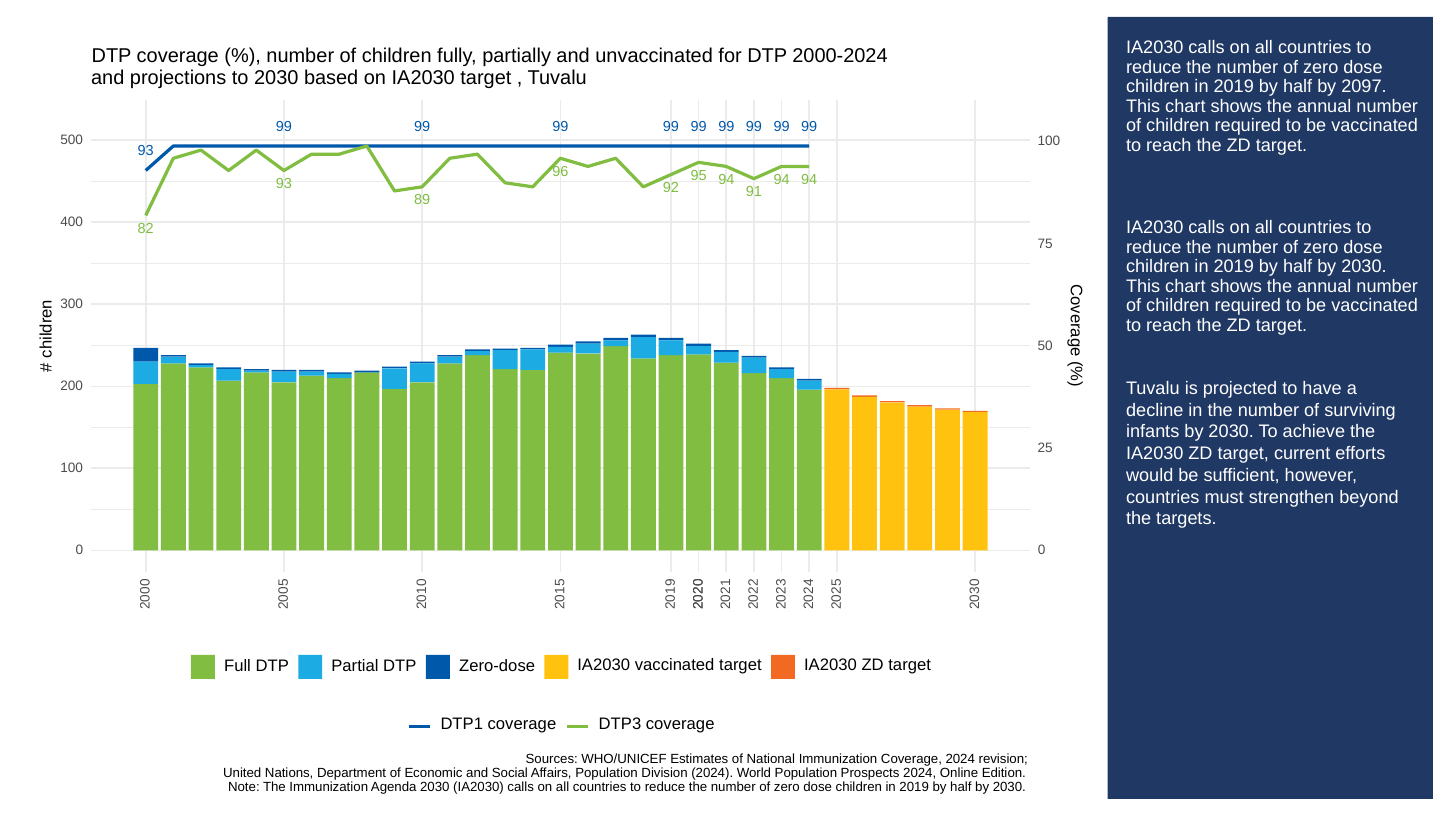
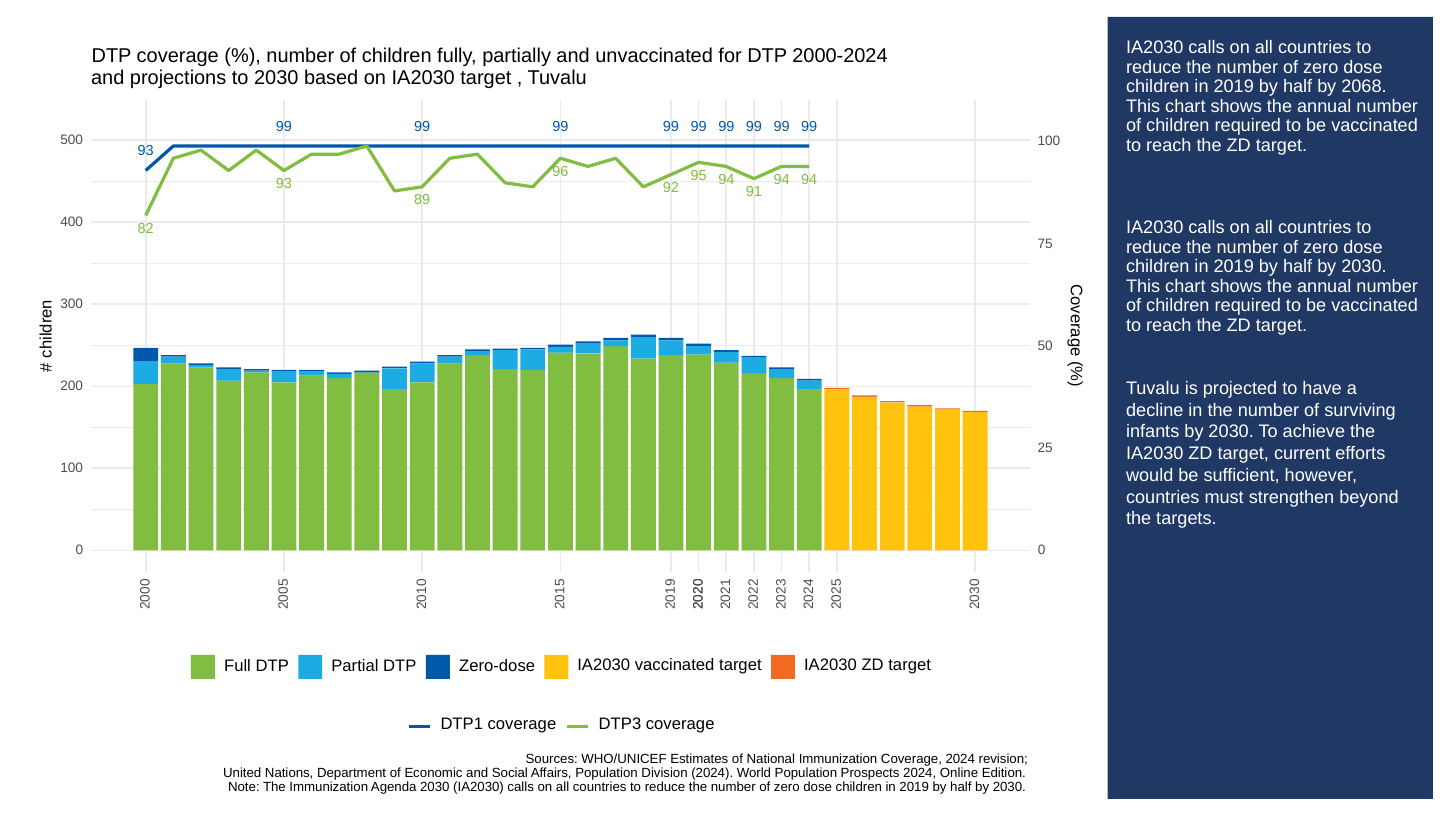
2097: 2097 -> 2068
